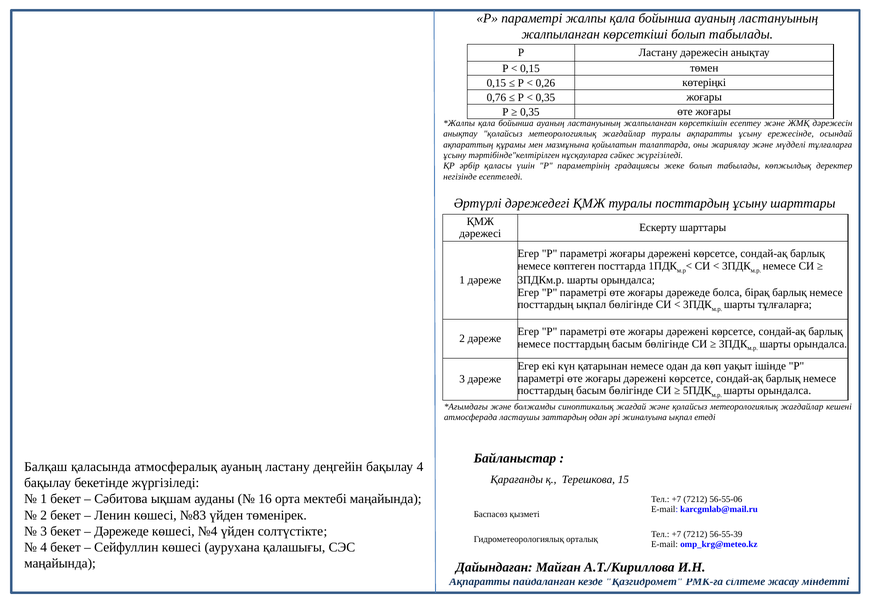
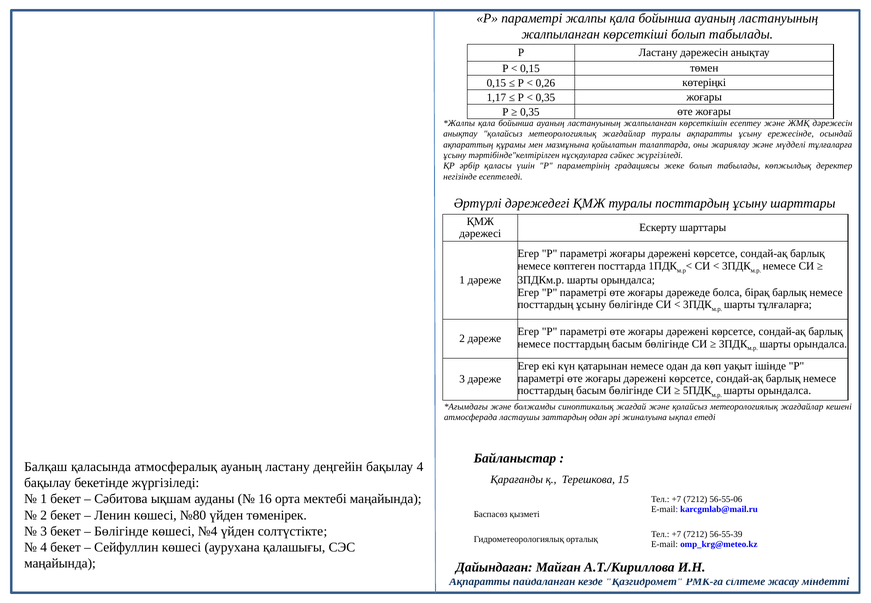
0,76: 0,76 -> 1,17
ықпал at (591, 305): ықпал -> ұсыну
№83: №83 -> №80
Дәрежеде at (121, 531): Дәрежеде -> Бөлігінде
